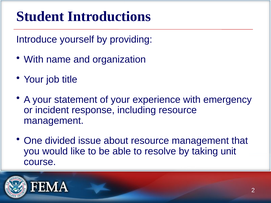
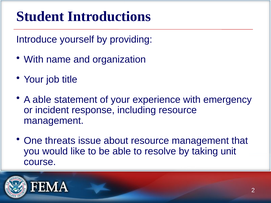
A your: your -> able
divided: divided -> threats
